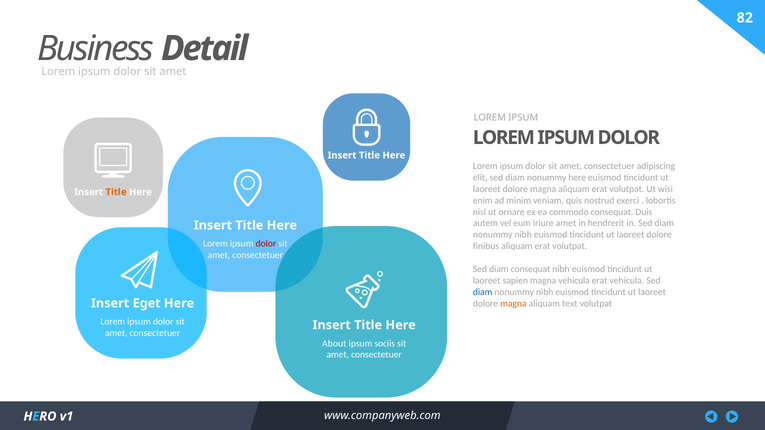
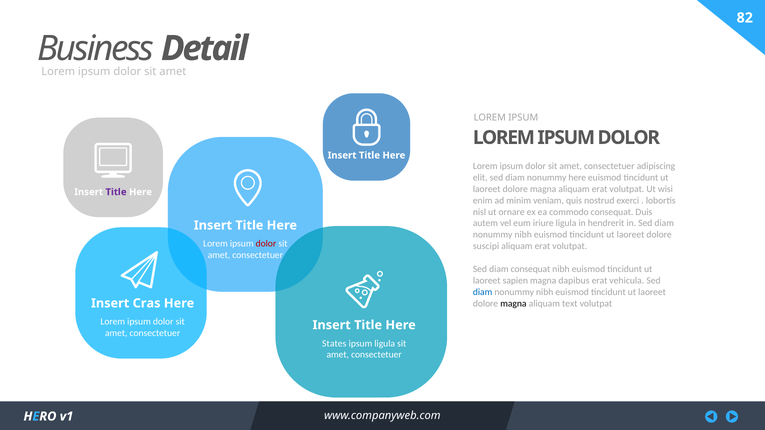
Title at (116, 192) colour: orange -> purple
iriure amet: amet -> ligula
finibus: finibus -> suscipi
magna vehicula: vehicula -> dapibus
magna at (513, 304) colour: orange -> black
Eget: Eget -> Cras
About: About -> States
ipsum sociis: sociis -> ligula
